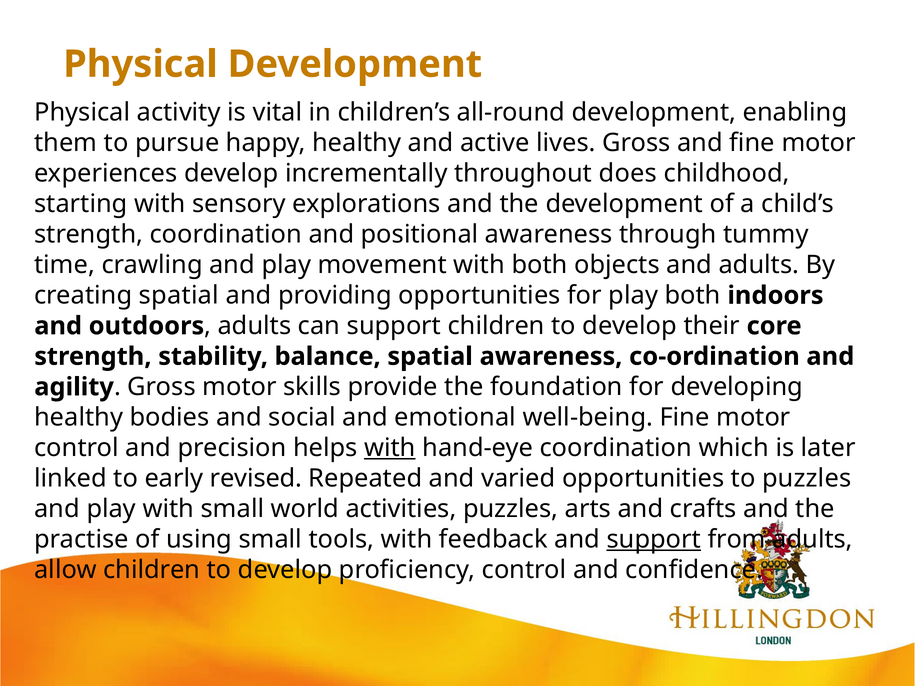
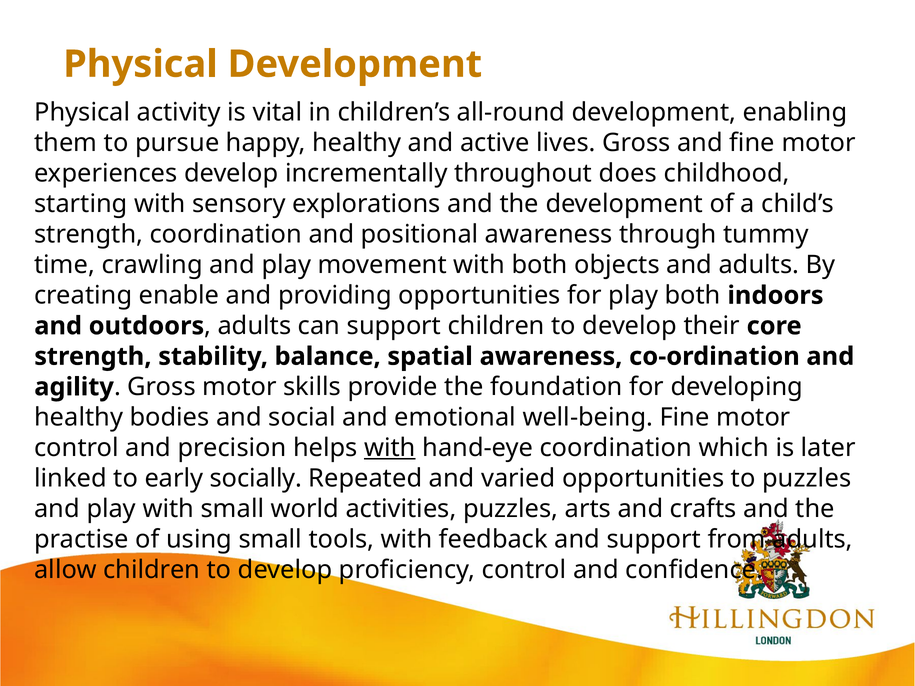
creating spatial: spatial -> enable
revised: revised -> socially
support at (654, 540) underline: present -> none
